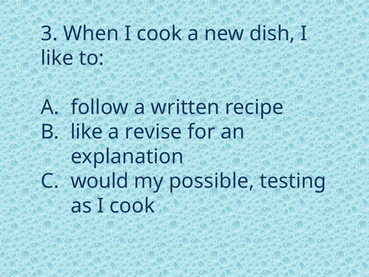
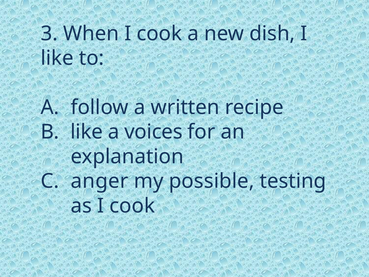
revise: revise -> voices
would: would -> anger
